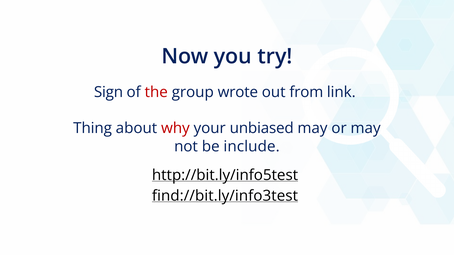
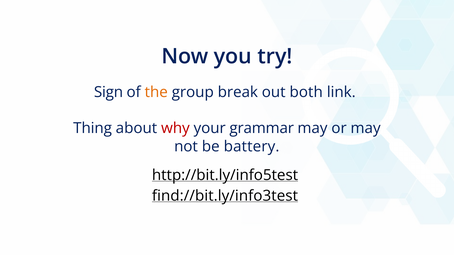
the colour: red -> orange
wrote: wrote -> break
from: from -> both
unbiased: unbiased -> grammar
include: include -> battery
